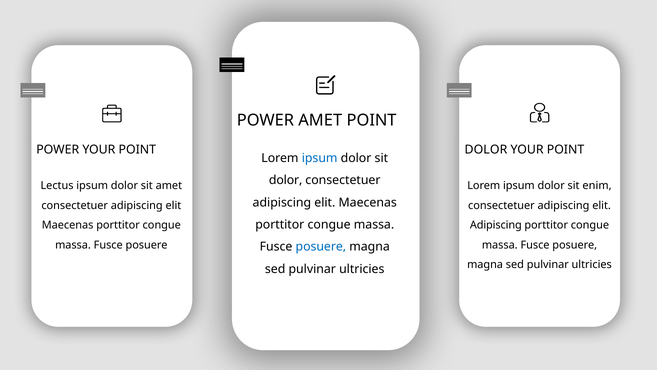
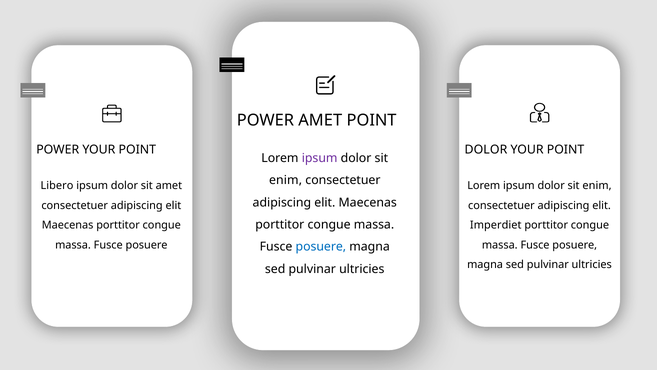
ipsum at (320, 158) colour: blue -> purple
dolor at (286, 180): dolor -> enim
Lectus: Lectus -> Libero
Adipiscing at (496, 225): Adipiscing -> Imperdiet
